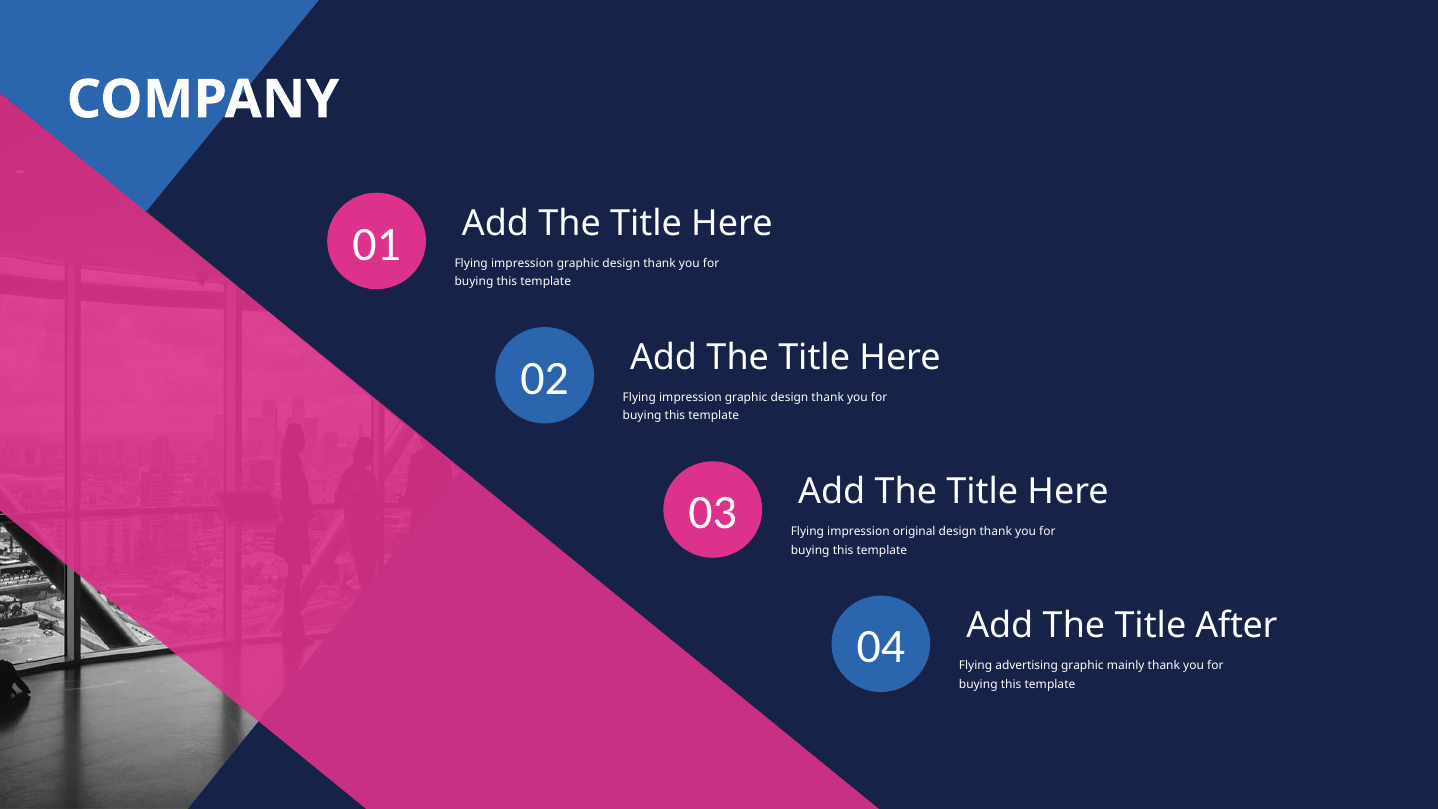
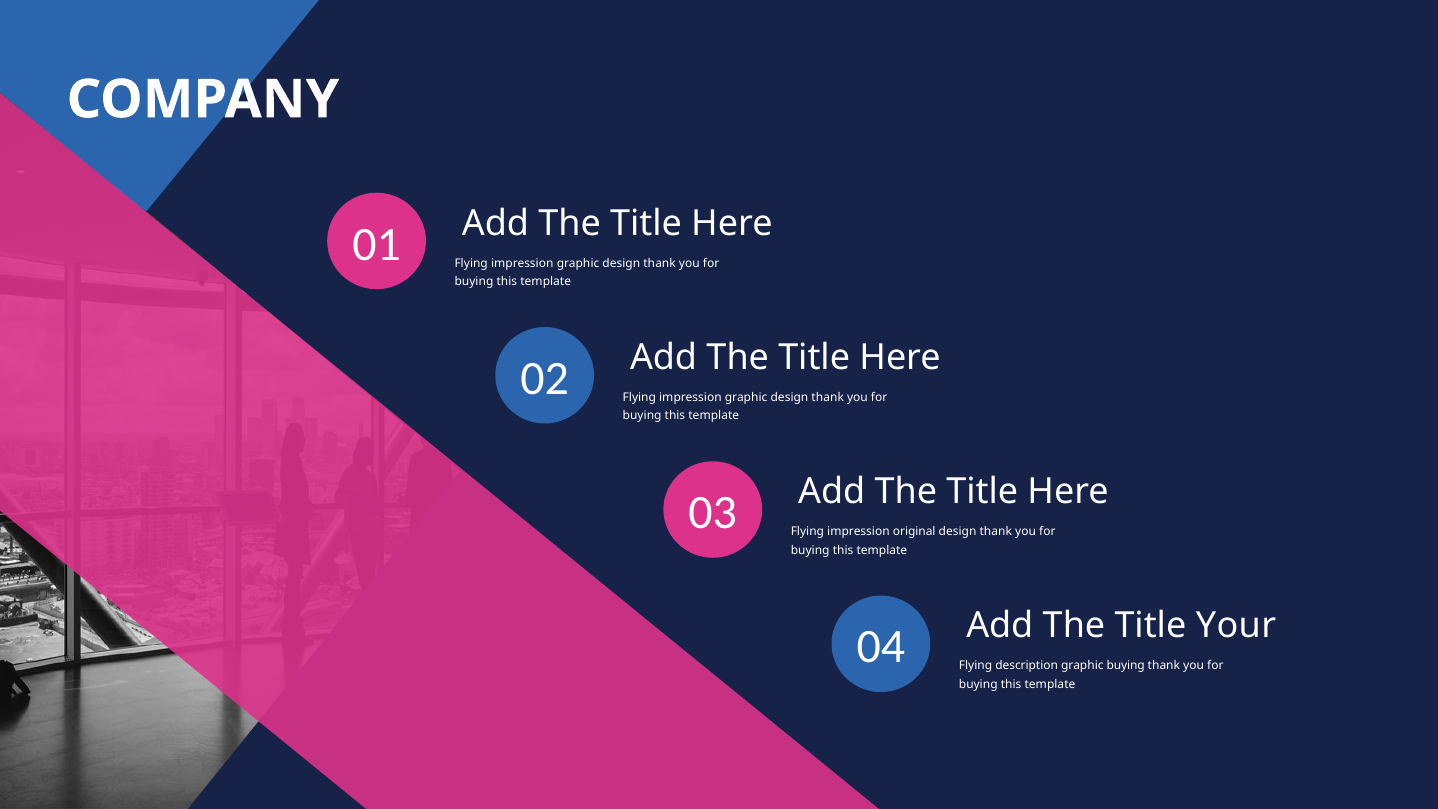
After: After -> Your
advertising: advertising -> description
graphic mainly: mainly -> buying
